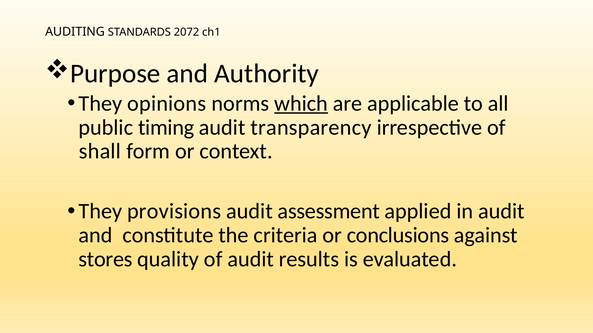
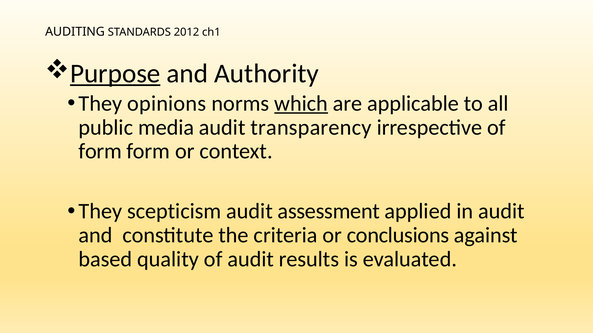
2072: 2072 -> 2012
Purpose underline: none -> present
timing: timing -> media
shall at (100, 152): shall -> form
provisions: provisions -> scepticism
stores: stores -> based
